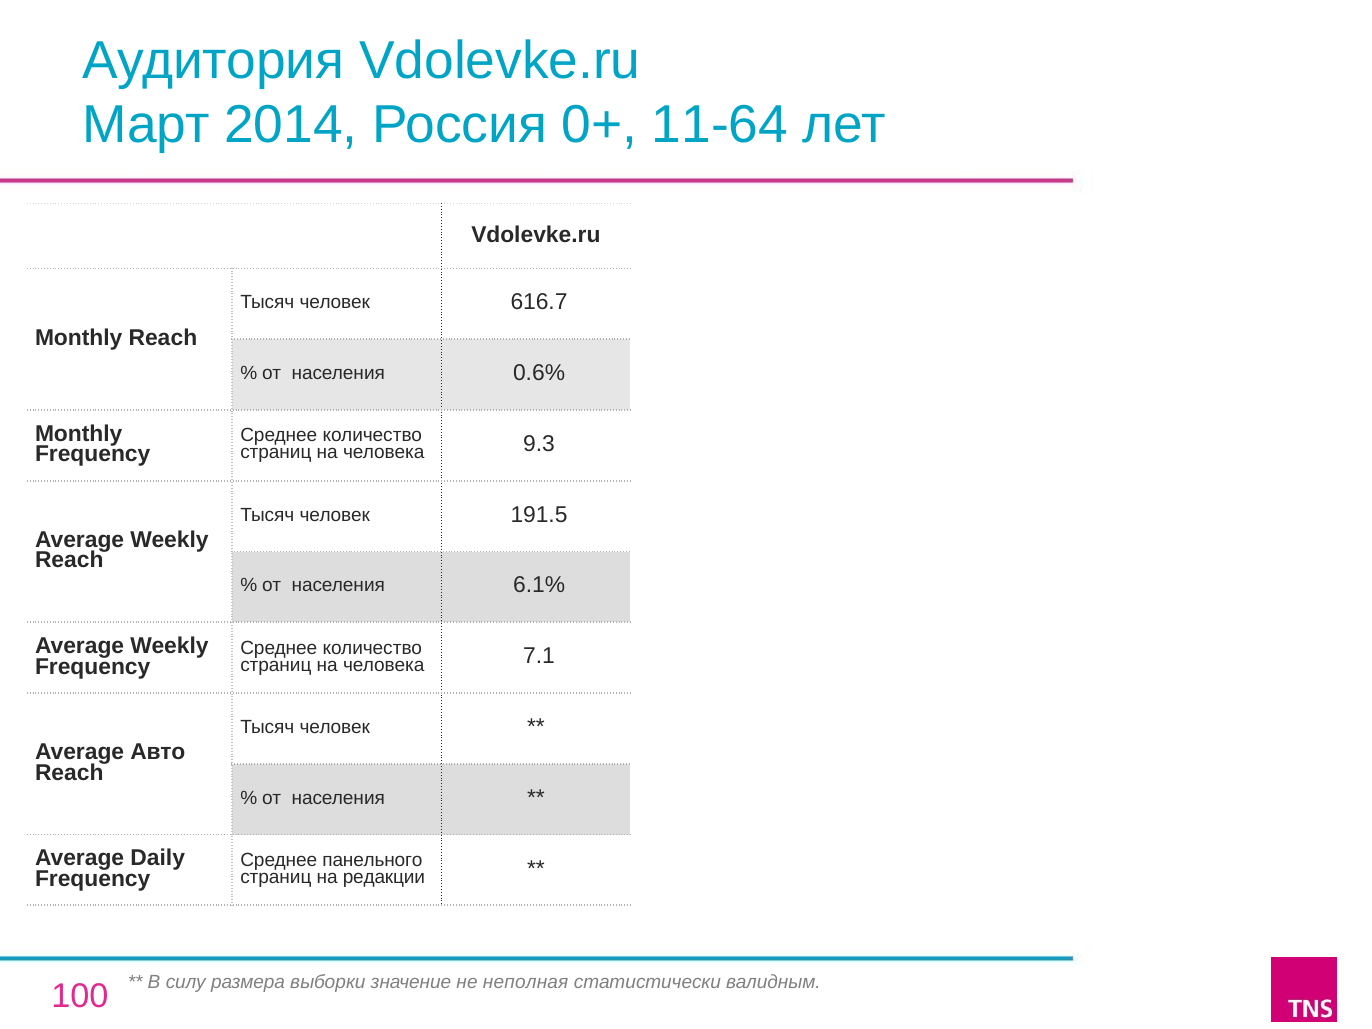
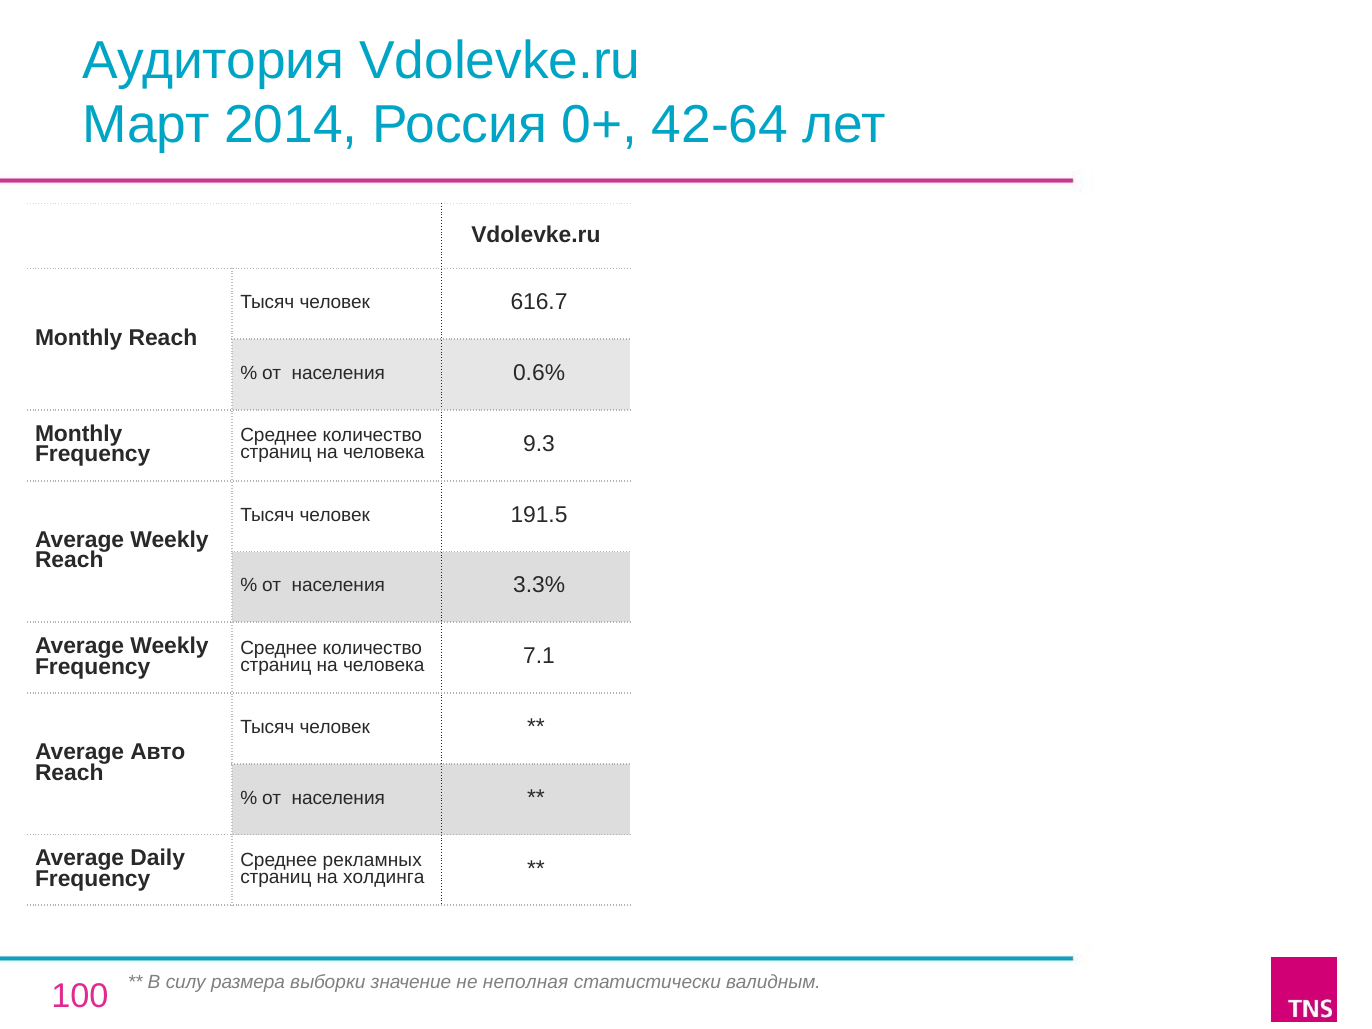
11-64: 11-64 -> 42-64
6.1%: 6.1% -> 3.3%
панельного: панельного -> рекламных
редакции: редакции -> холдинга
